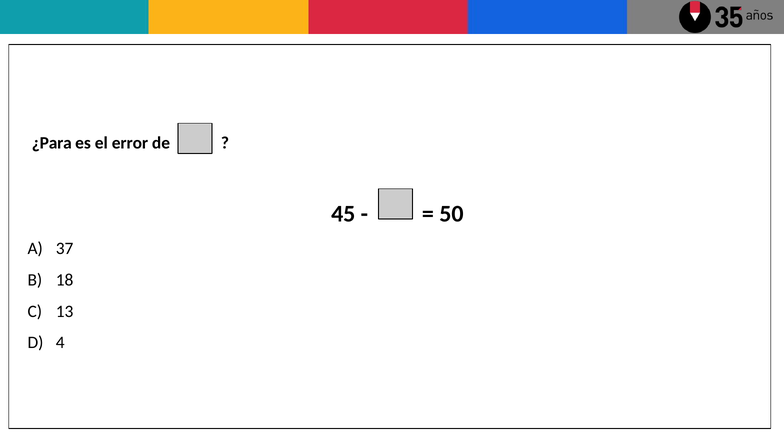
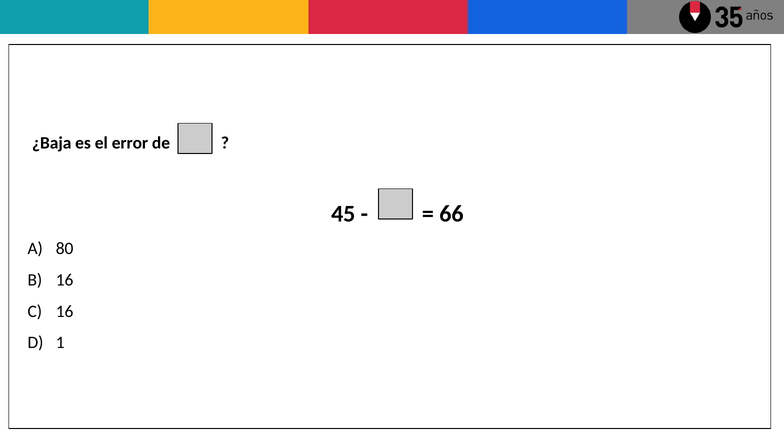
¿Para: ¿Para -> ¿Baja
50: 50 -> 66
37: 37 -> 80
18 at (65, 280): 18 -> 16
13 at (65, 311): 13 -> 16
4: 4 -> 1
